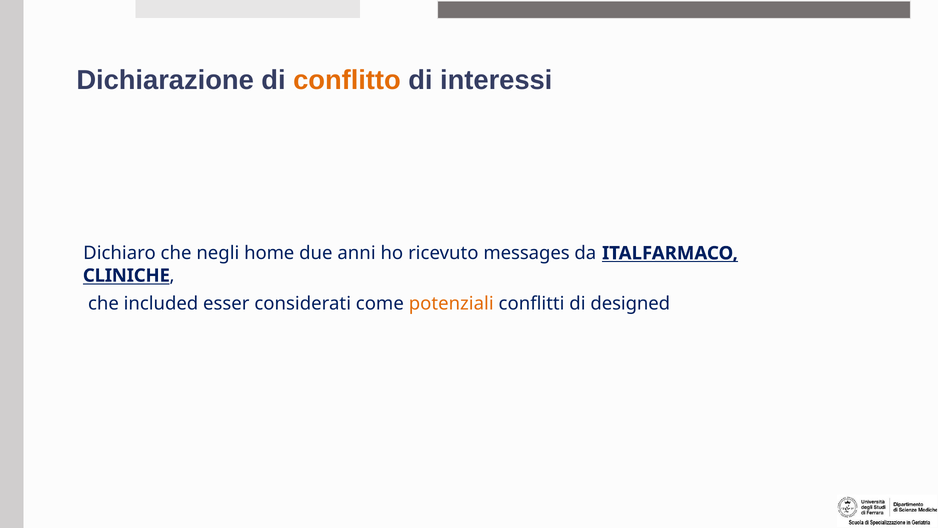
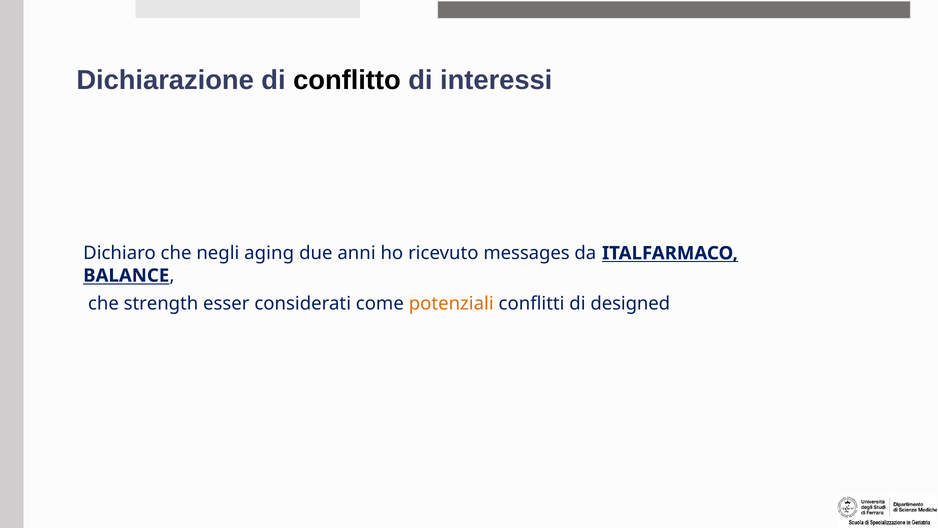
conflitto colour: orange -> black
home: home -> aging
CLINICHE: CLINICHE -> BALANCE
included: included -> strength
